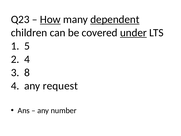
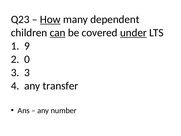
dependent underline: present -> none
can underline: none -> present
5: 5 -> 9
2 4: 4 -> 0
3 8: 8 -> 3
request: request -> transfer
